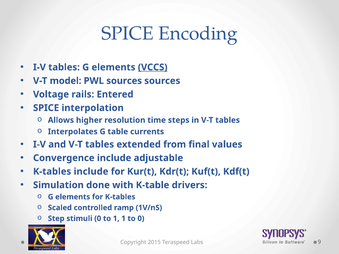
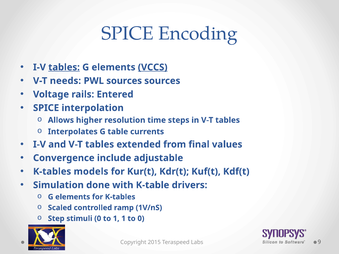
tables at (64, 67) underline: none -> present
model: model -> needs
K-tables include: include -> models
